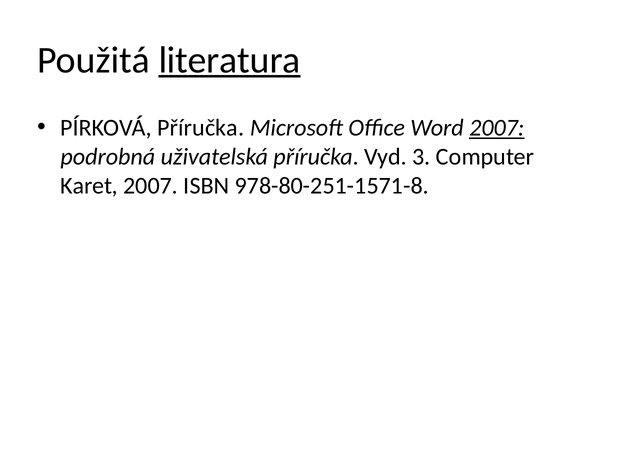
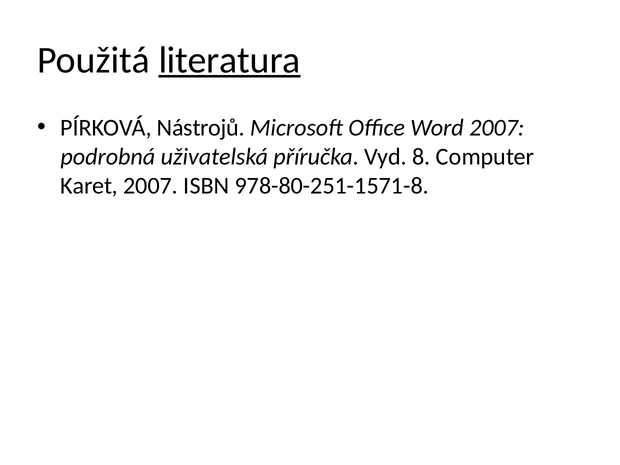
PÍRKOVÁ Příručka: Příručka -> Nástrojů
2007 at (497, 128) underline: present -> none
3: 3 -> 8
